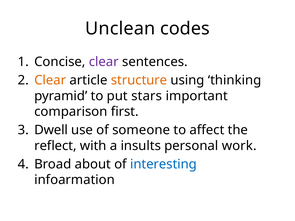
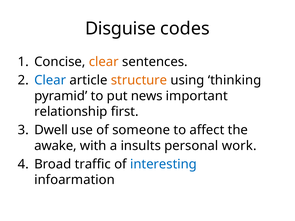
Unclean: Unclean -> Disguise
clear at (104, 62) colour: purple -> orange
Clear at (50, 80) colour: orange -> blue
stars: stars -> news
comparison: comparison -> relationship
reflect: reflect -> awake
about: about -> traffic
